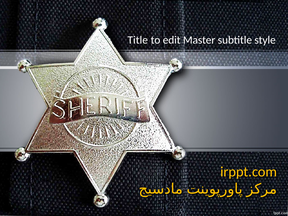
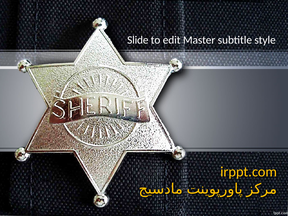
Title: Title -> Slide
